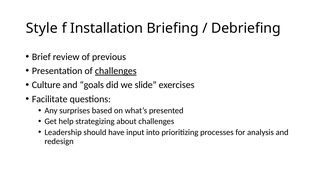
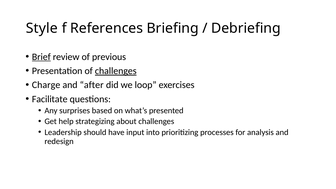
Installation: Installation -> References
Brief underline: none -> present
Culture: Culture -> Charge
goals: goals -> after
slide: slide -> loop
